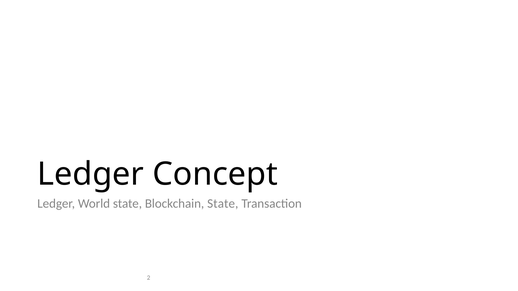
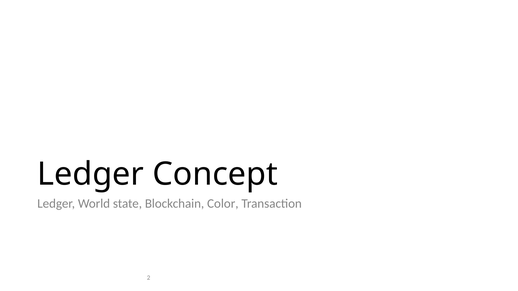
Blockchain State: State -> Color
